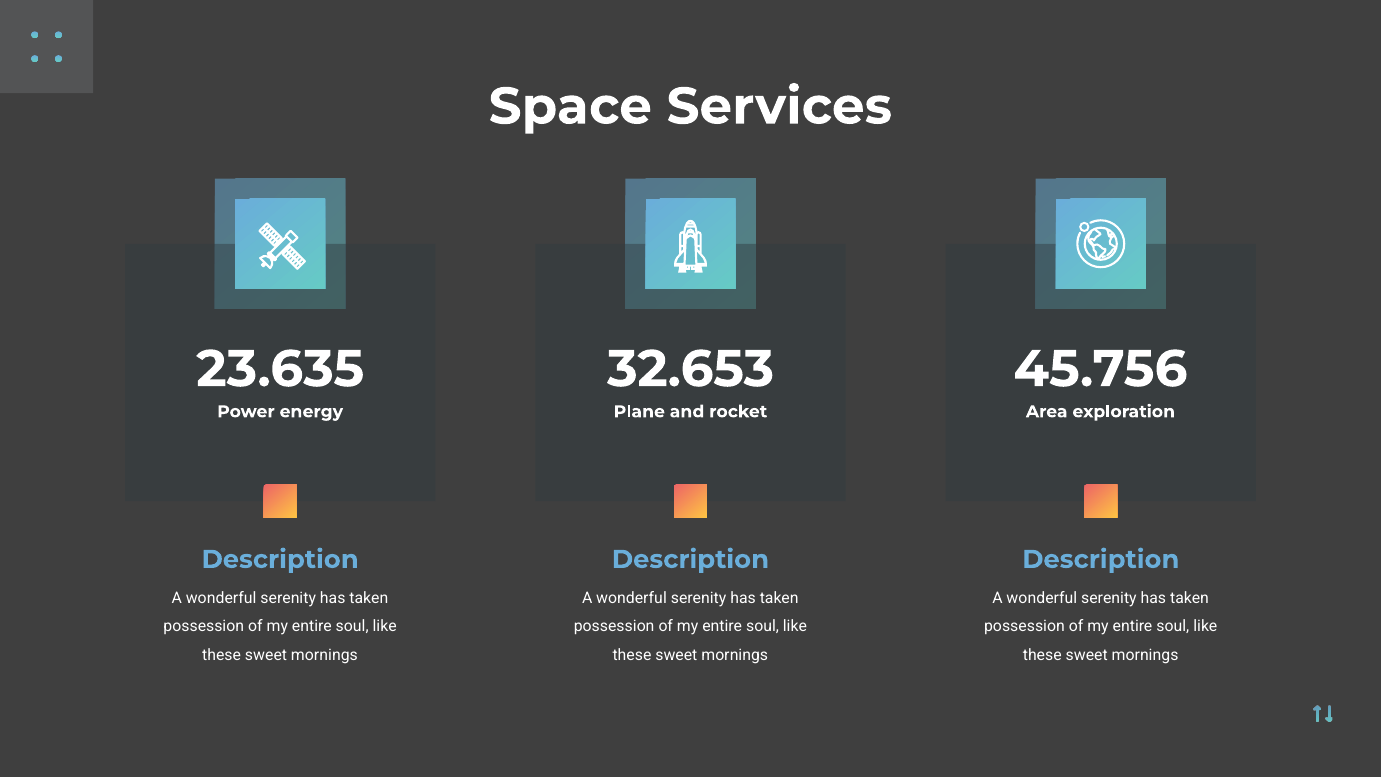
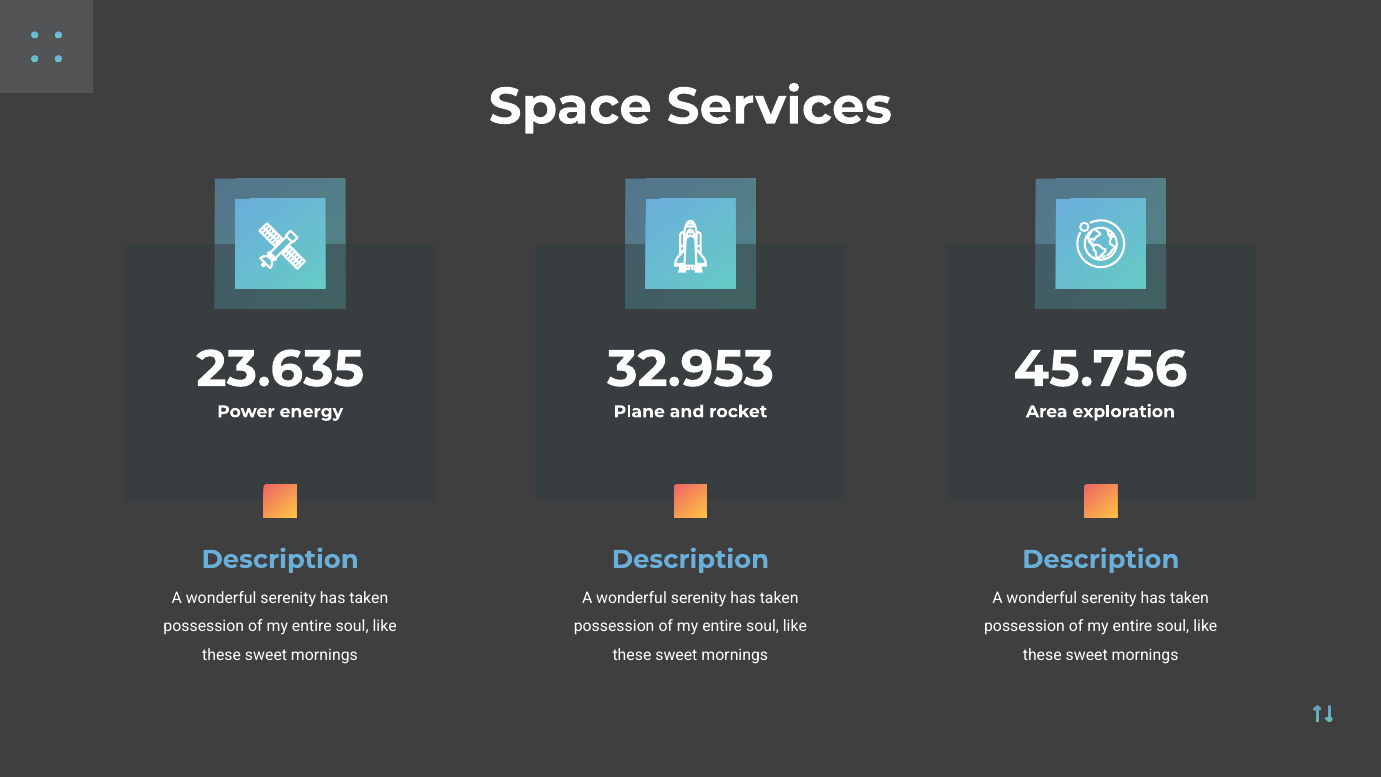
32.653: 32.653 -> 32.953
